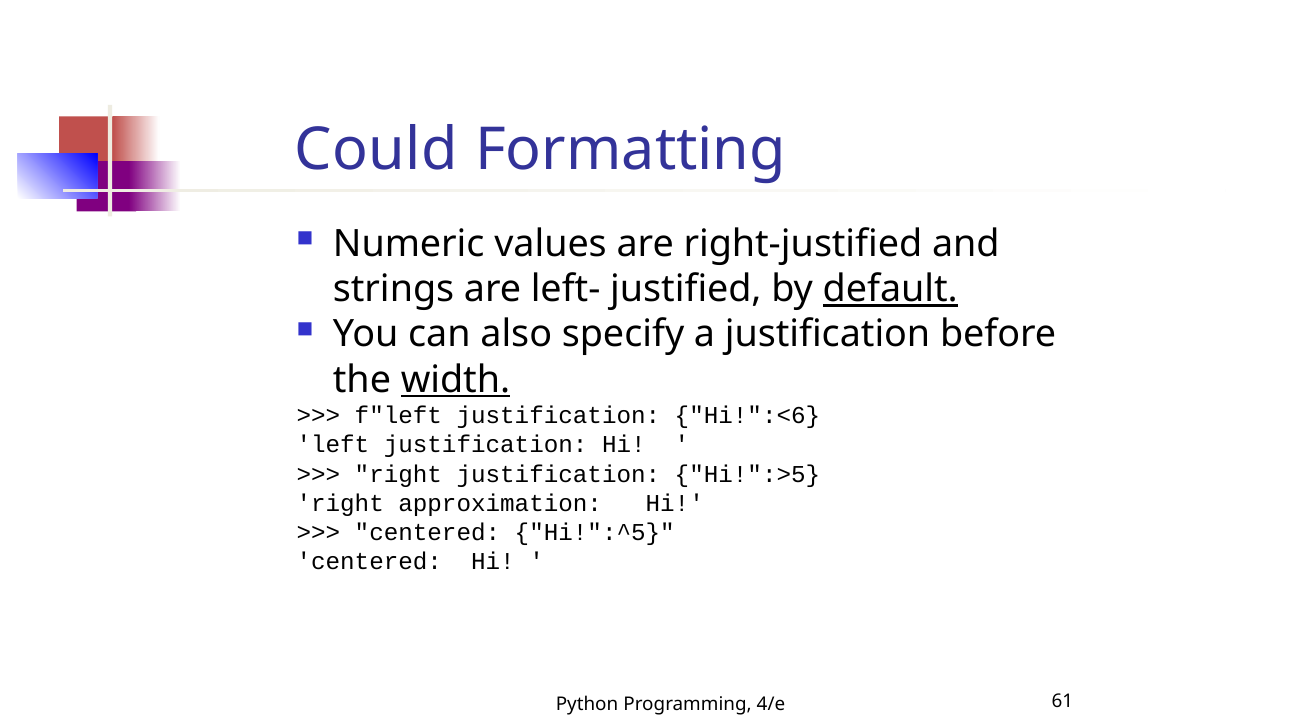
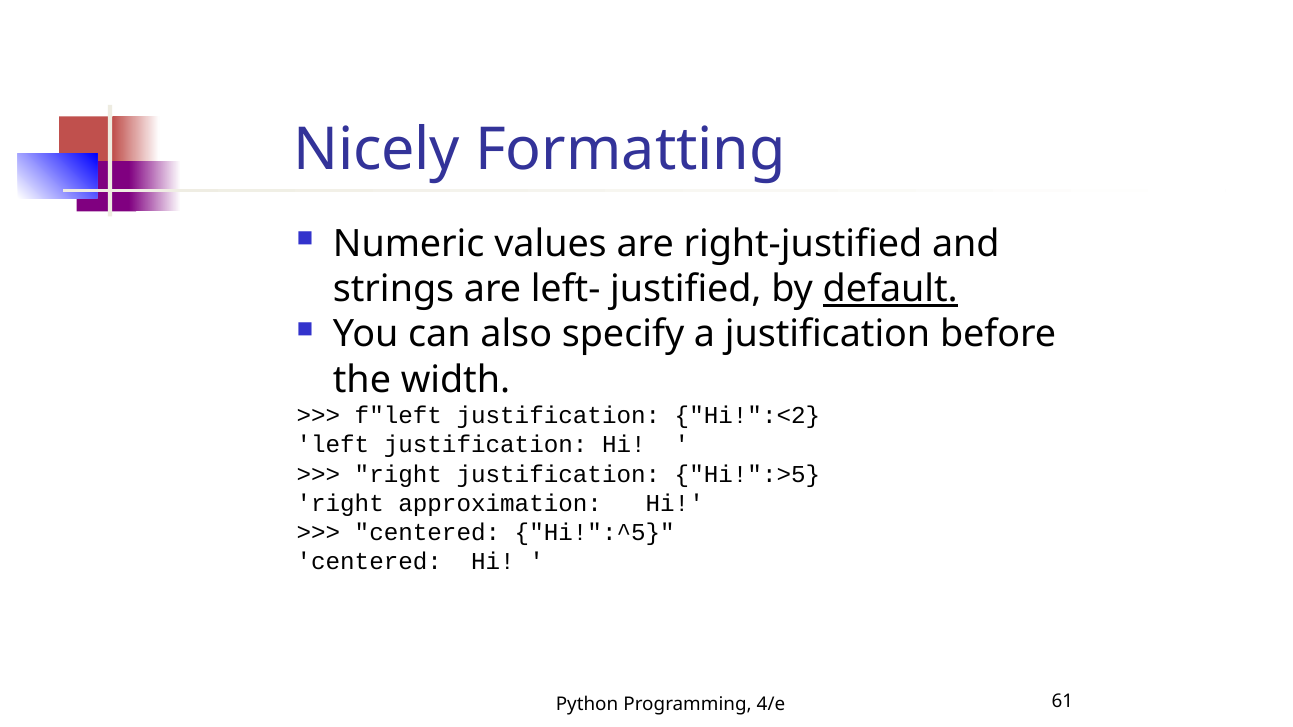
Could: Could -> Nicely
width underline: present -> none
Hi!":<6: Hi!":<6 -> Hi!":<2
